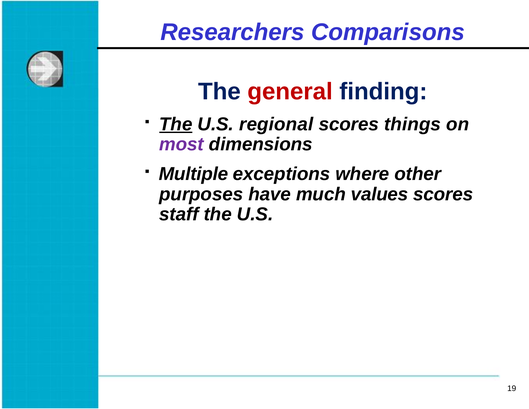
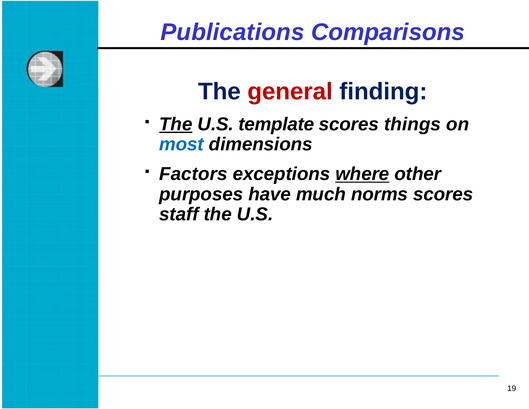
Researchers: Researchers -> Publications
regional: regional -> template
most colour: purple -> blue
Multiple: Multiple -> Factors
where underline: none -> present
values: values -> norms
